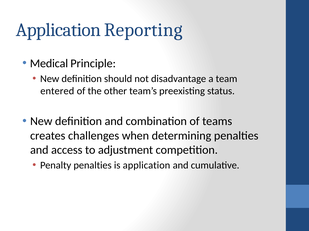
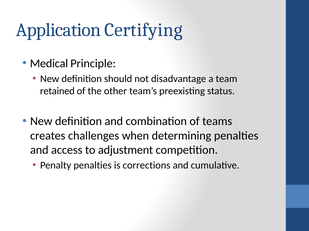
Reporting: Reporting -> Certifying
entered: entered -> retained
is application: application -> corrections
